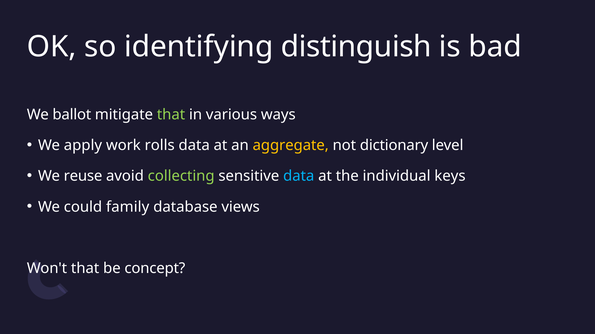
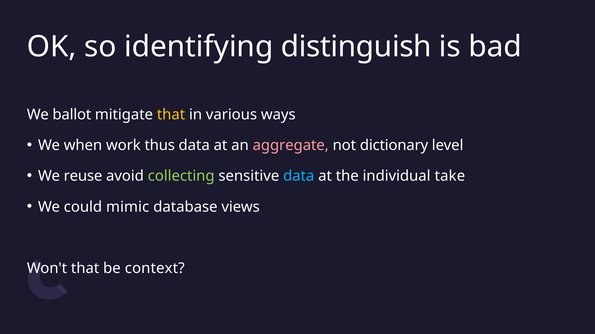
that at (171, 115) colour: light green -> yellow
apply: apply -> when
rolls: rolls -> thus
aggregate colour: yellow -> pink
keys: keys -> take
family: family -> mimic
concept: concept -> context
